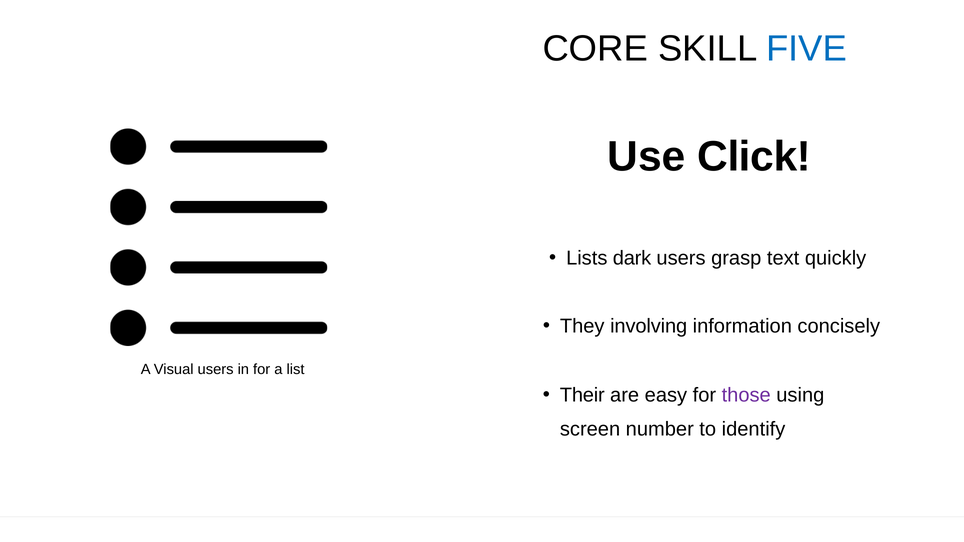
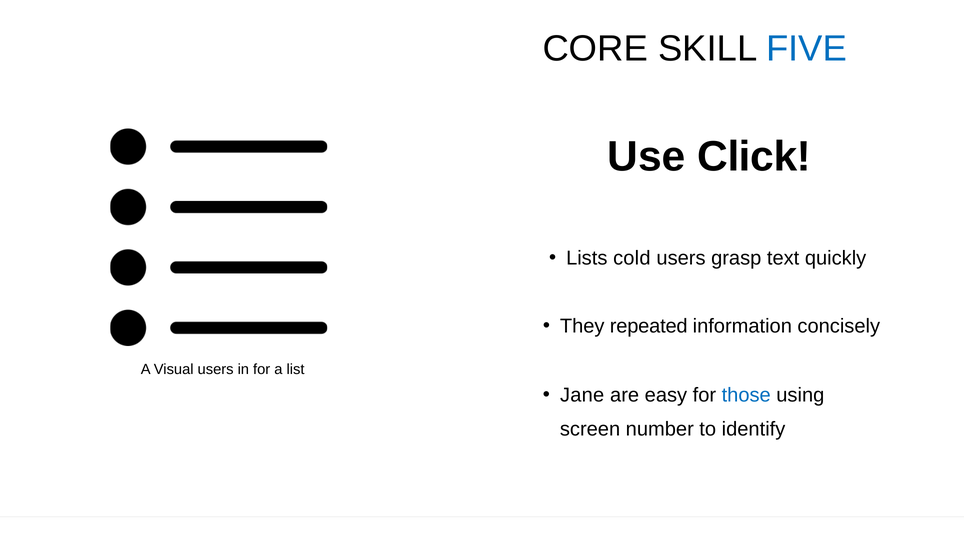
dark: dark -> cold
involving: involving -> repeated
Their: Their -> Jane
those colour: purple -> blue
